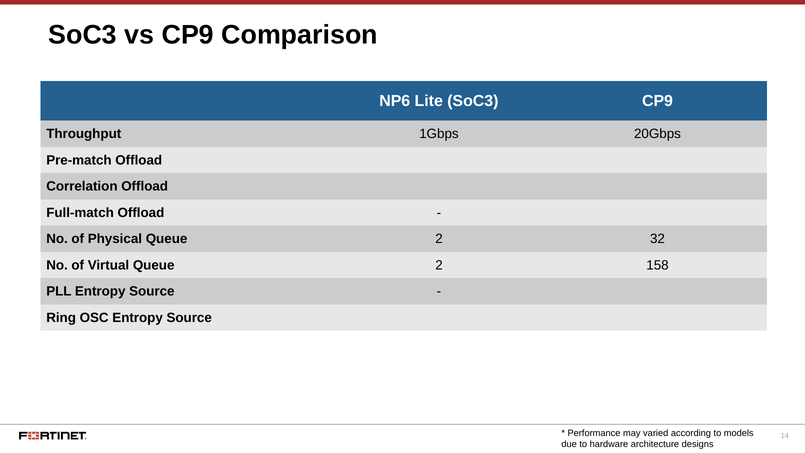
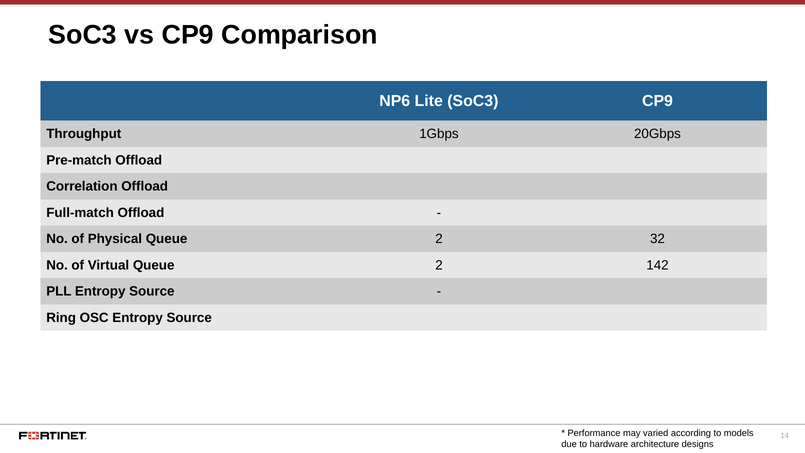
158: 158 -> 142
